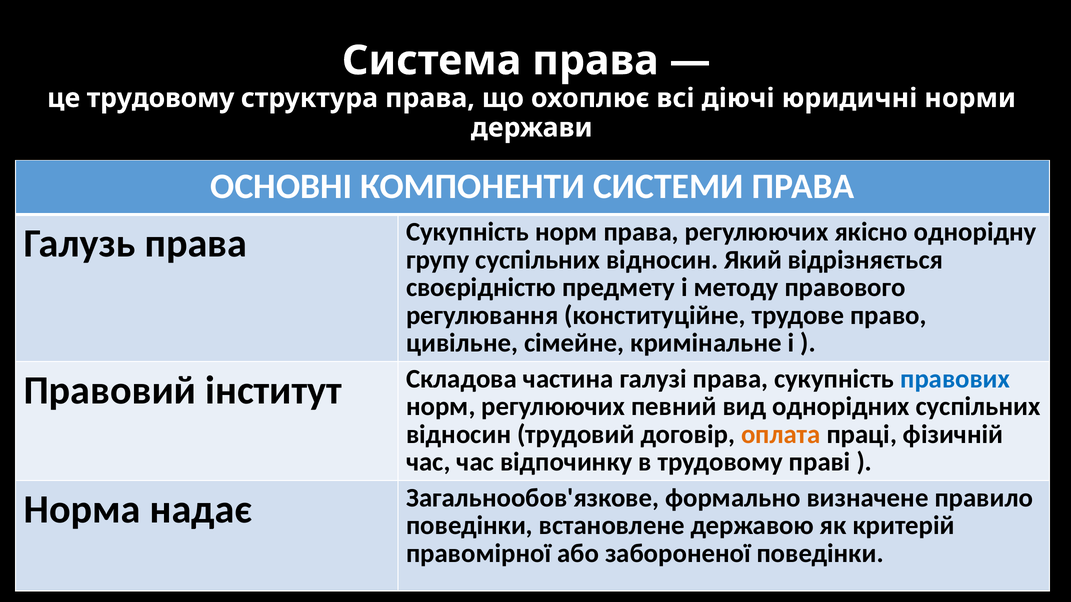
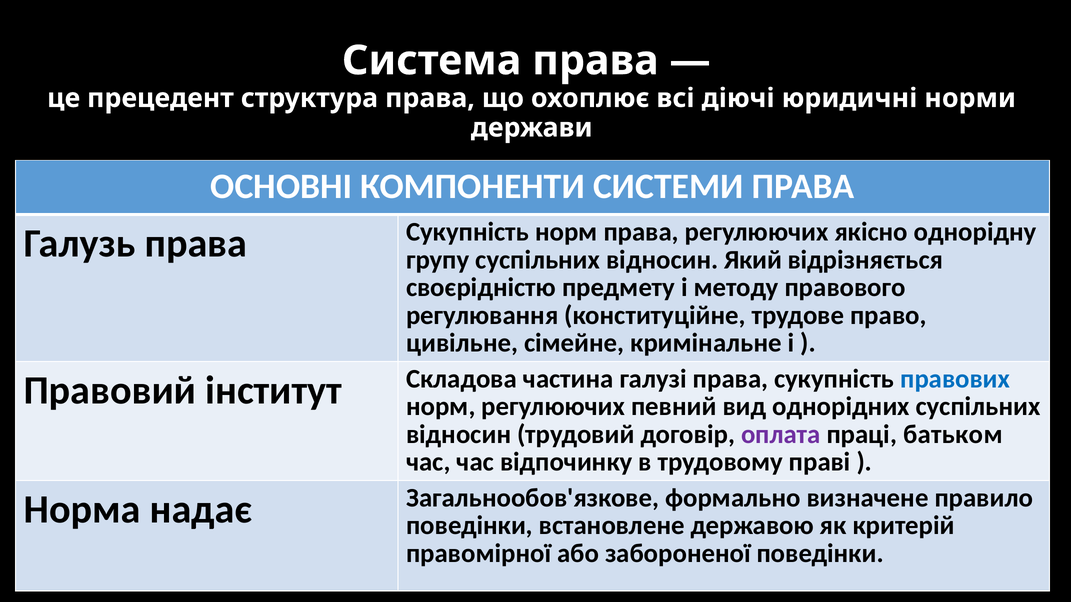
це трудовому: трудовому -> прецедент
оплата colour: orange -> purple
фізичній: фізичній -> батьком
